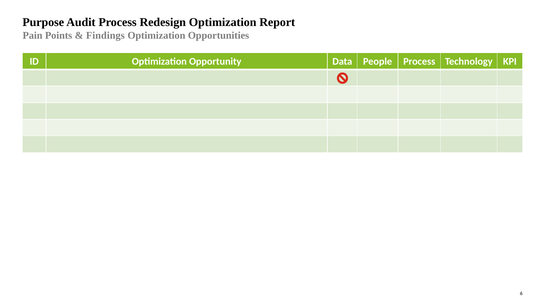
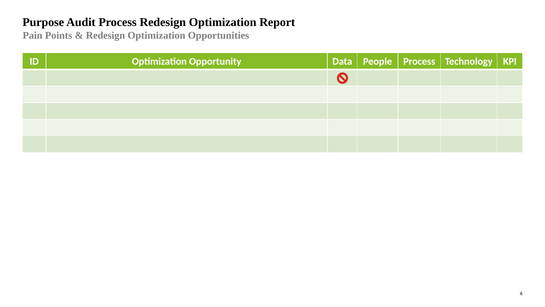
Findings at (105, 35): Findings -> Redesign
